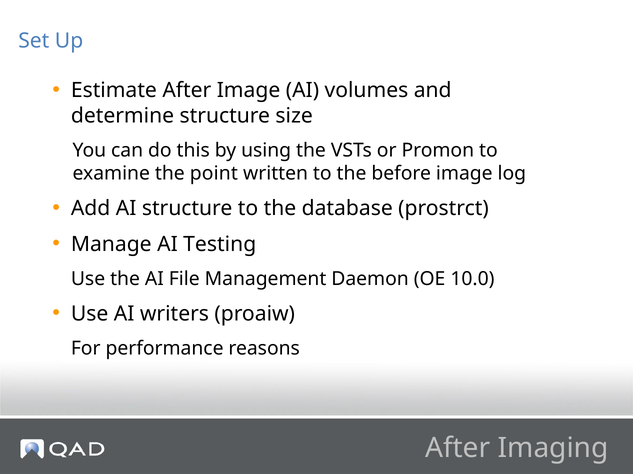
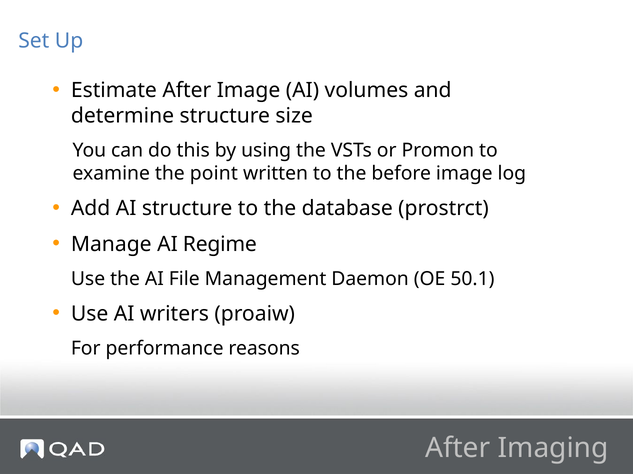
Testing: Testing -> Regime
10.0: 10.0 -> 50.1
